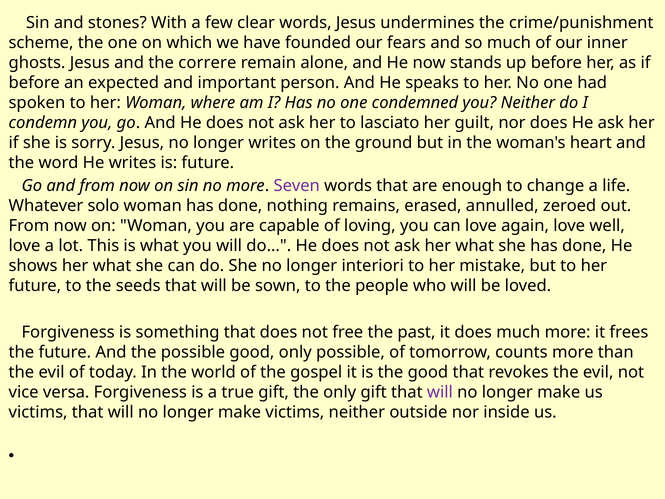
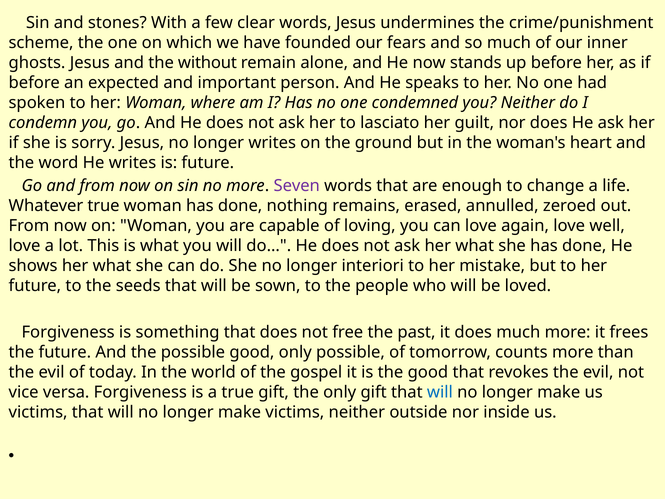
correre: correre -> without
Whatever solo: solo -> true
will at (440, 392) colour: purple -> blue
